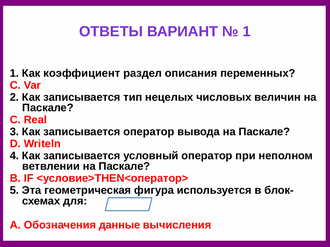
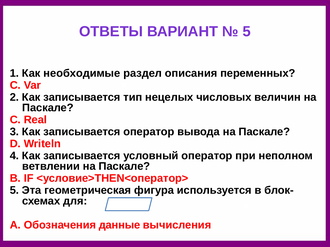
1 at (247, 32): 1 -> 5
коэффициент: коэффициент -> необходимые
